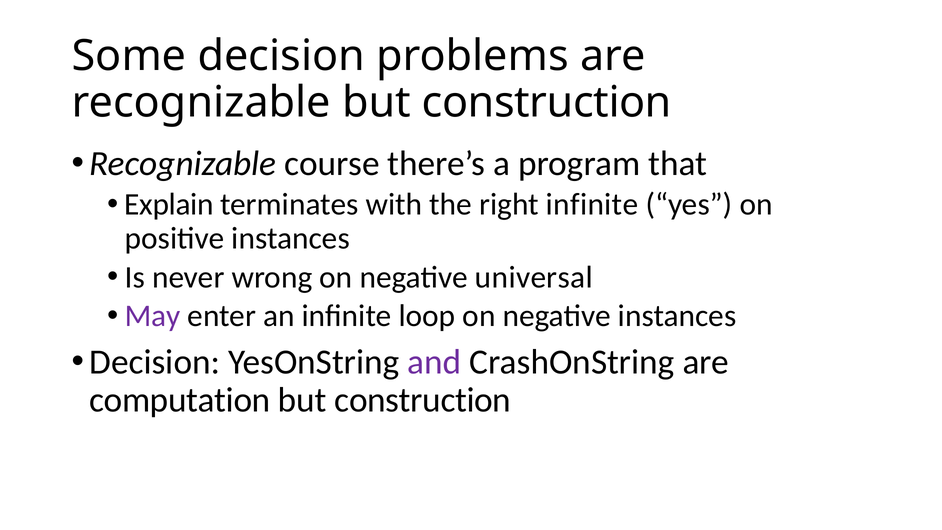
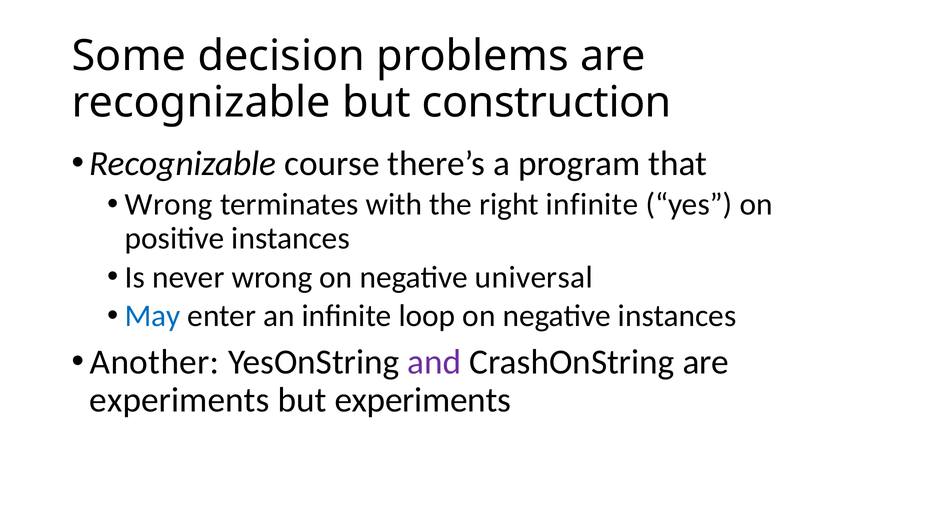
Explain at (169, 204): Explain -> Wrong
May colour: purple -> blue
Decision at (155, 362): Decision -> Another
computation at (180, 400): computation -> experiments
construction at (423, 400): construction -> experiments
